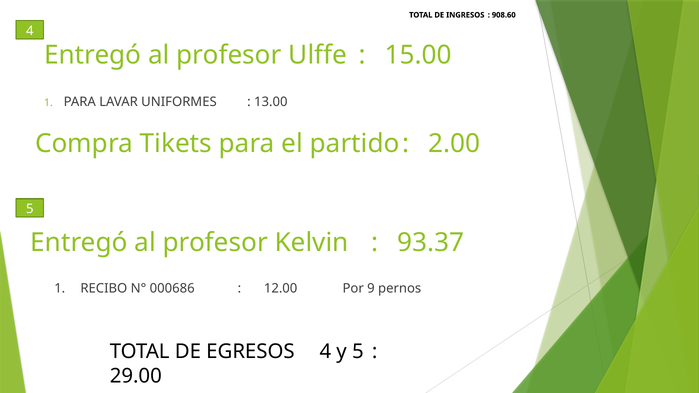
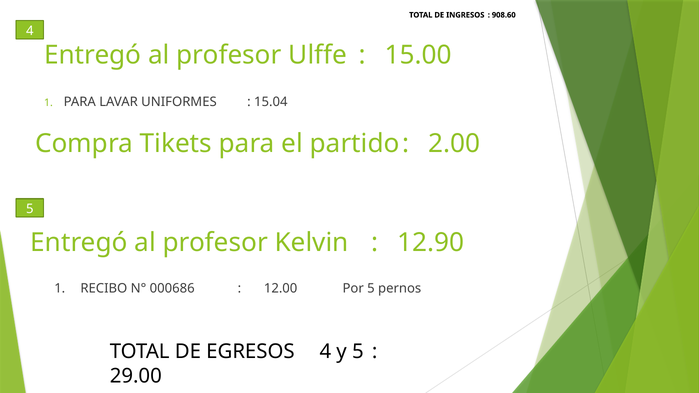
13.00: 13.00 -> 15.04
93.37: 93.37 -> 12.90
Por 9: 9 -> 5
